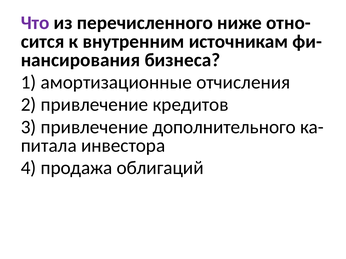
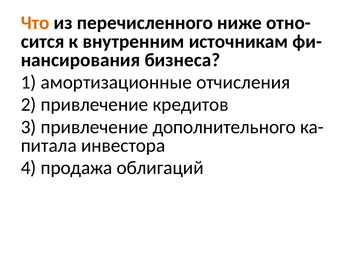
Что colour: purple -> orange
